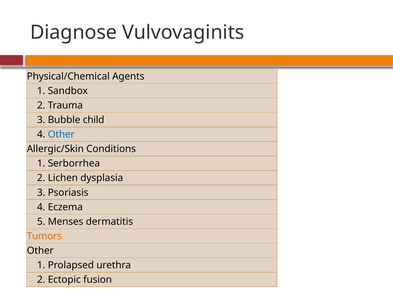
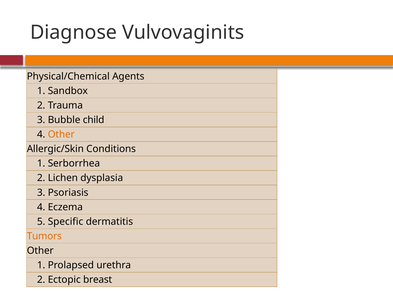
Other at (61, 134) colour: blue -> orange
Menses: Menses -> Specific
fusion: fusion -> breast
